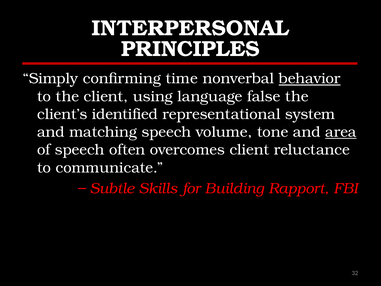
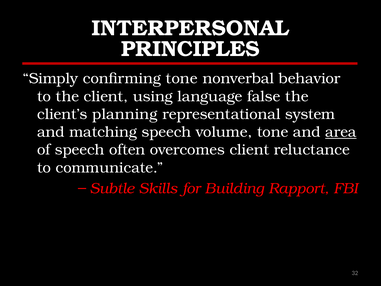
confirming time: time -> tone
behavior underline: present -> none
identified: identified -> planning
